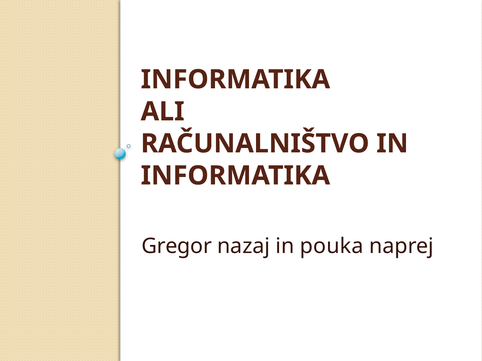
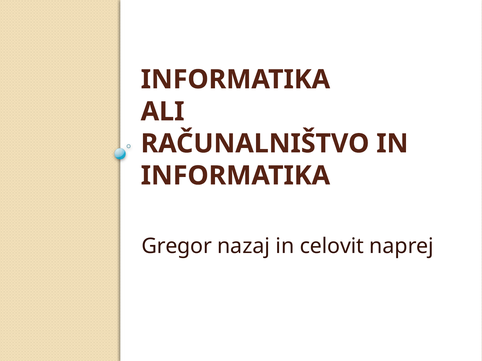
pouka: pouka -> celovit
